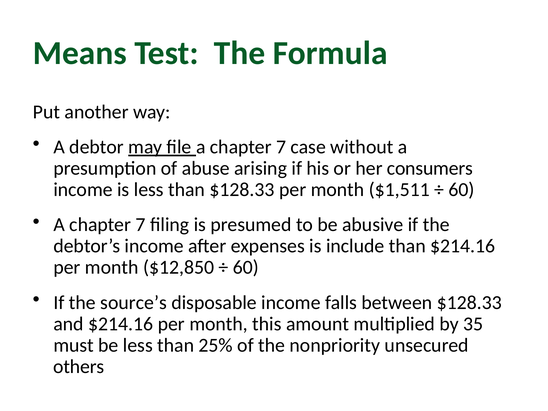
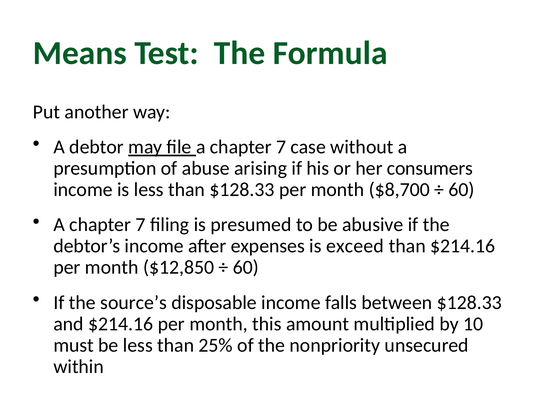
$1,511: $1,511 -> $8,700
include: include -> exceed
35: 35 -> 10
others: others -> within
